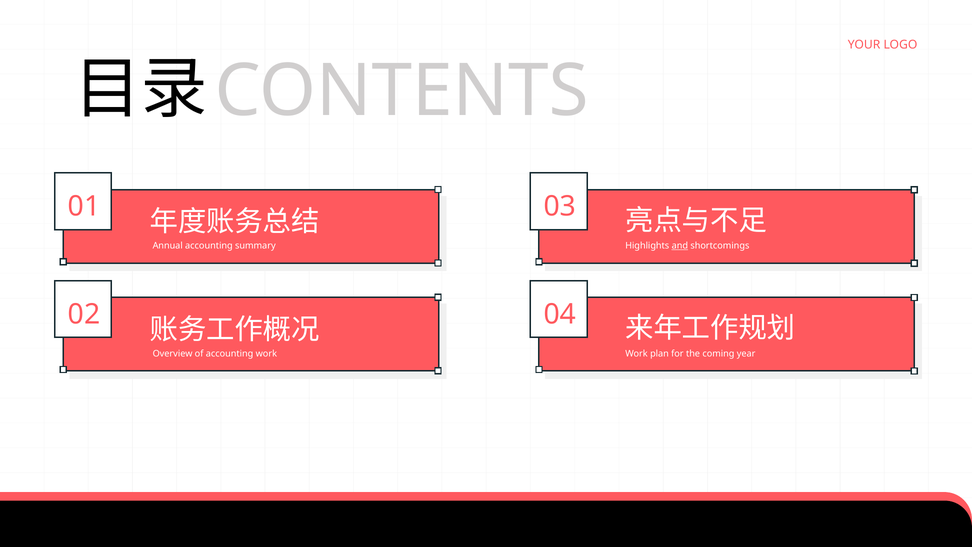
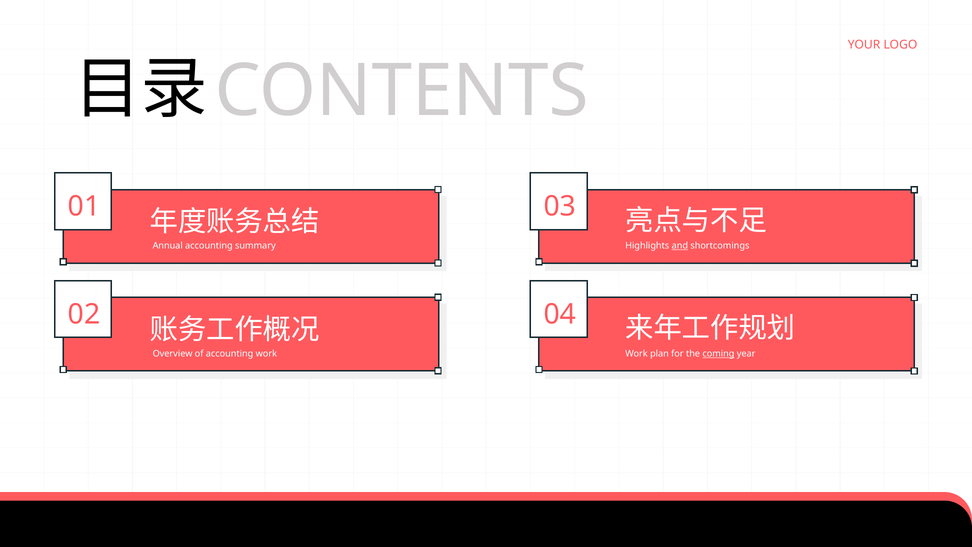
coming underline: none -> present
